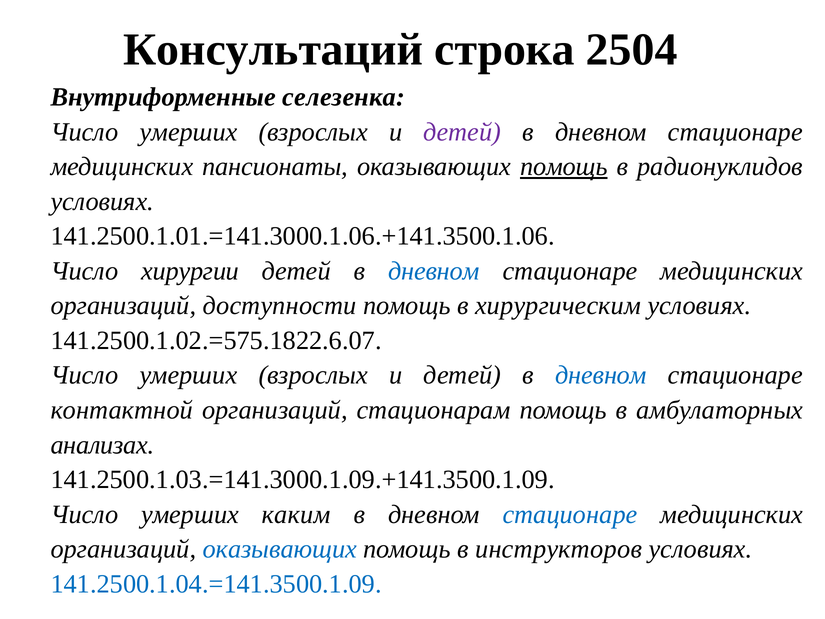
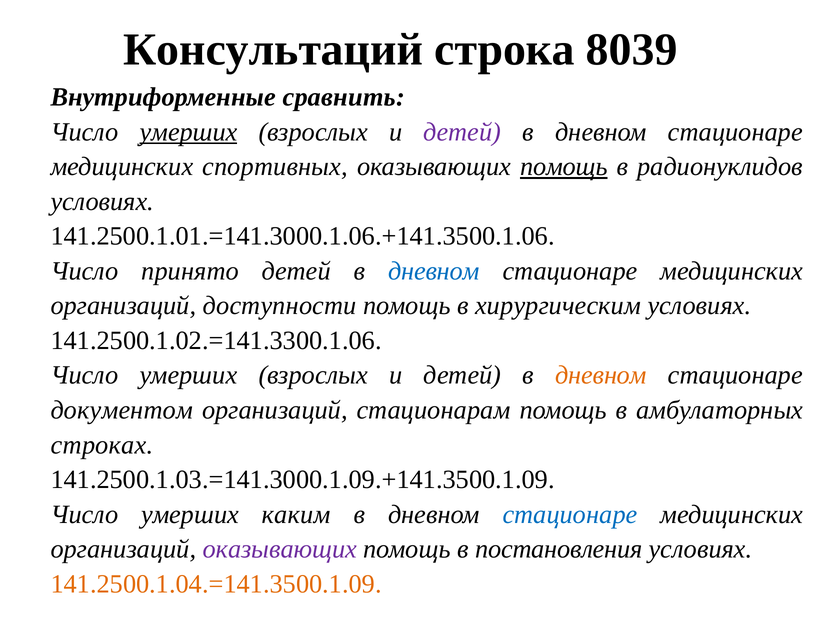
2504: 2504 -> 8039
селезенка: селезенка -> сравнить
умерших at (189, 132) underline: none -> present
пансионаты: пансионаты -> спортивных
хирургии: хирургии -> принято
141.2500.1.02.=575.1822.6.07: 141.2500.1.02.=575.1822.6.07 -> 141.2500.1.02.=141.3300.1.06
дневном at (601, 375) colour: blue -> orange
контактной: контактной -> документом
анализах: анализах -> строках
оказывающих at (280, 549) colour: blue -> purple
инструкторов: инструкторов -> постановления
141.2500.1.04.=141.3500.1.09 colour: blue -> orange
